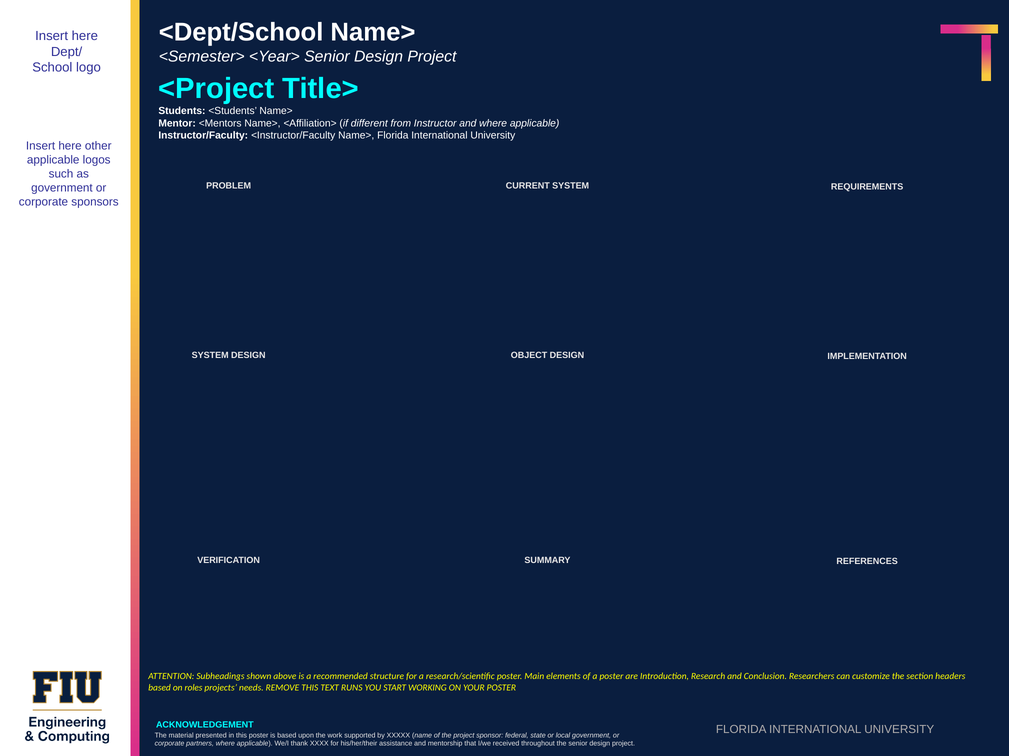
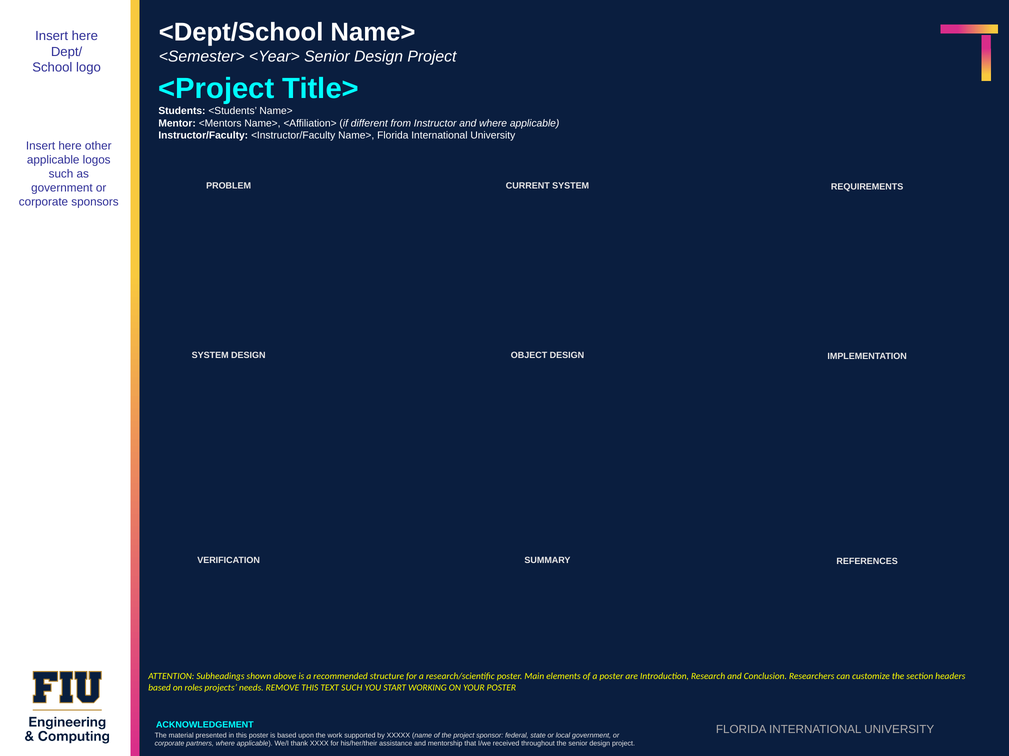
TEXT RUNS: RUNS -> SUCH
